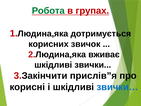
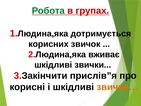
звички… colour: blue -> orange
